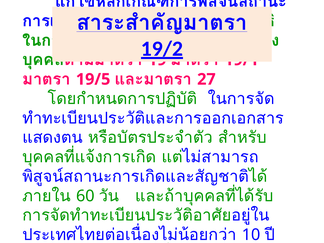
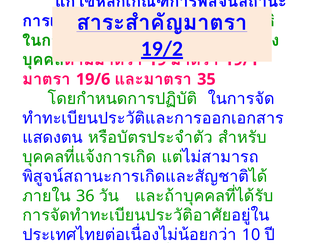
19/5: 19/5 -> 19/6
27: 27 -> 35
60: 60 -> 36
